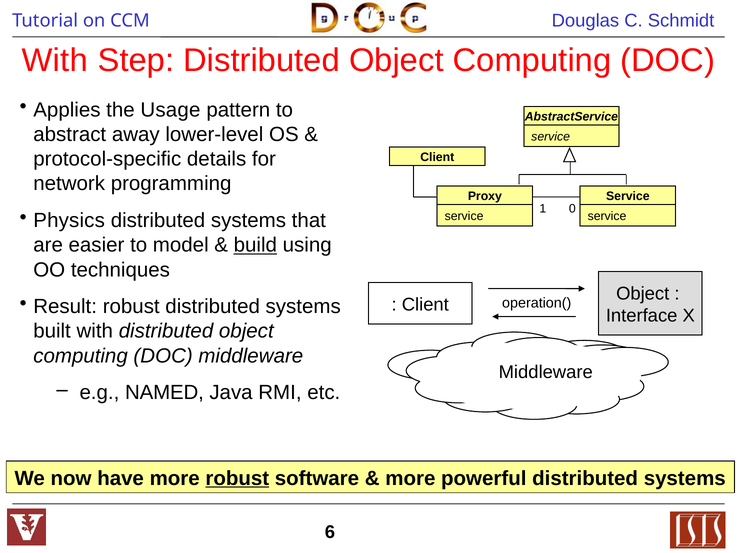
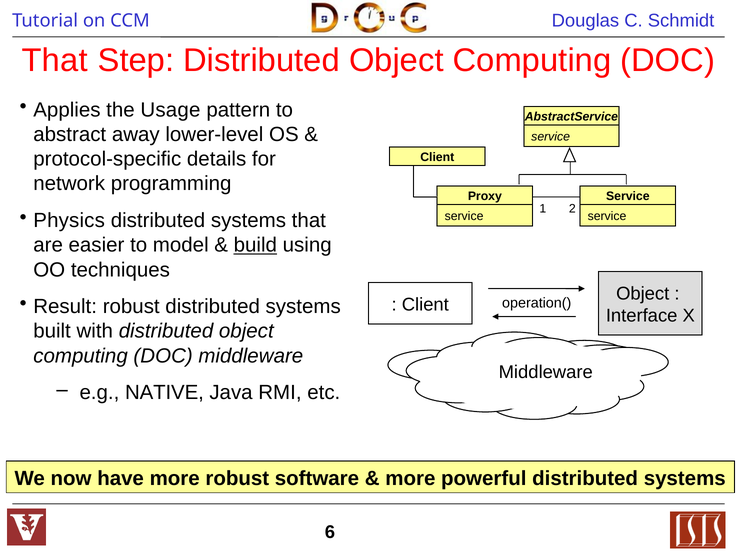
With at (55, 61): With -> That
0: 0 -> 2
NAMED: NAMED -> NATIVE
robust at (237, 478) underline: present -> none
